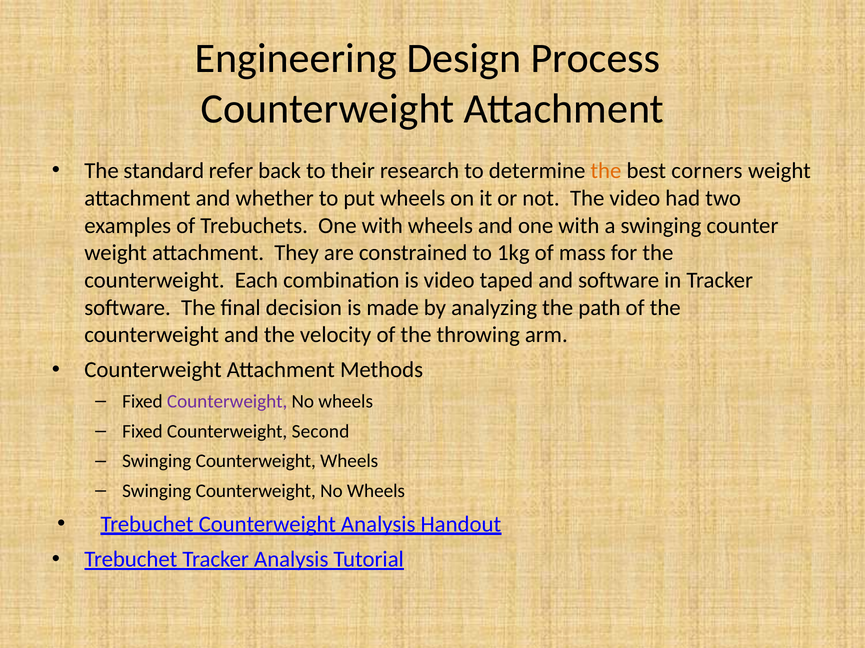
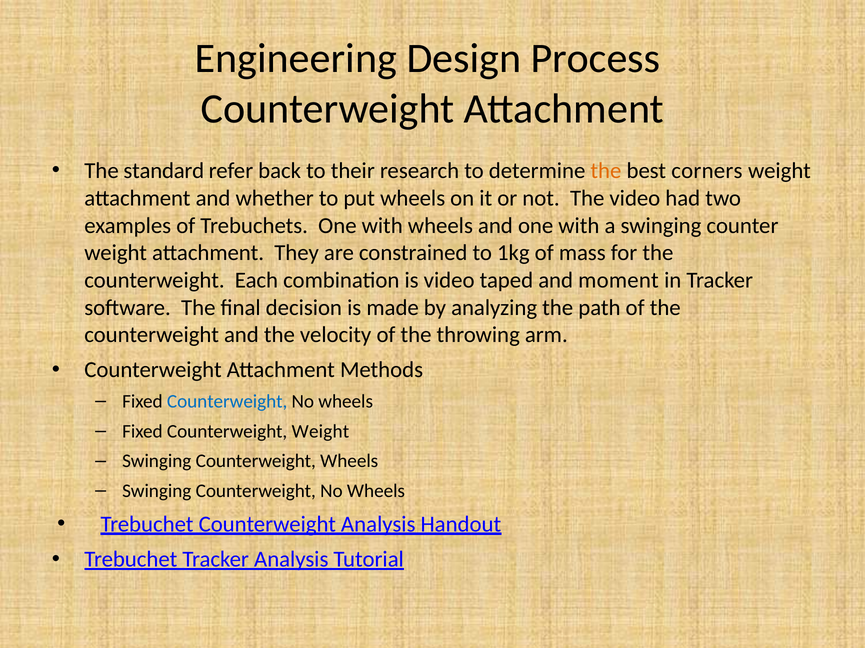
and software: software -> moment
Counterweight at (227, 402) colour: purple -> blue
Counterweight Second: Second -> Weight
